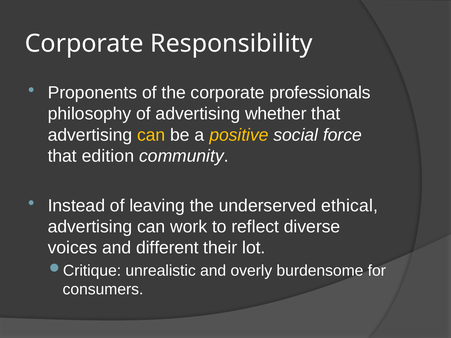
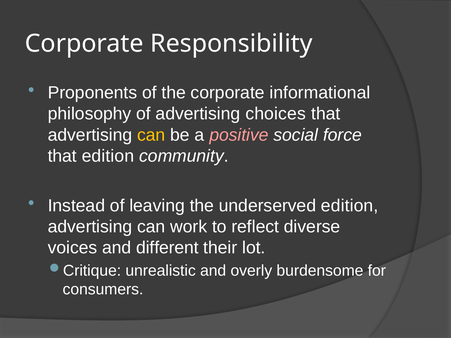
professionals: professionals -> informational
whether: whether -> choices
positive colour: yellow -> pink
underserved ethical: ethical -> edition
